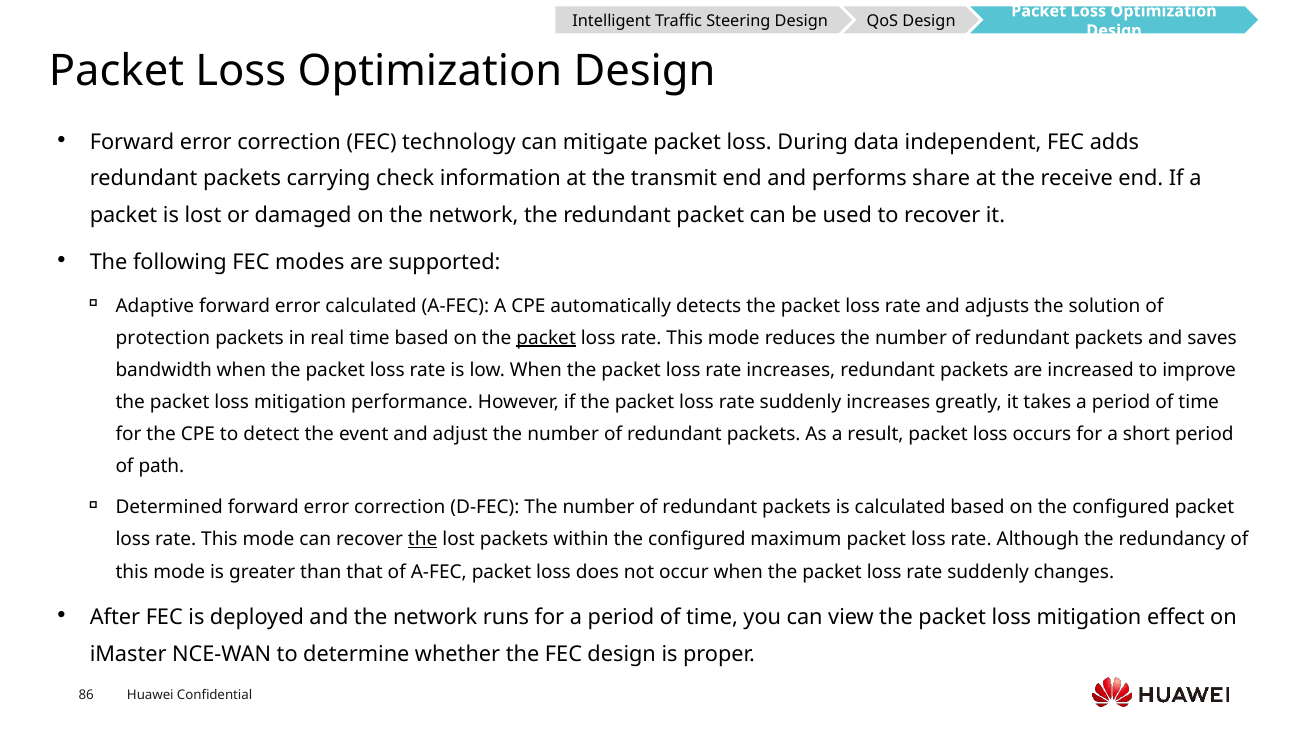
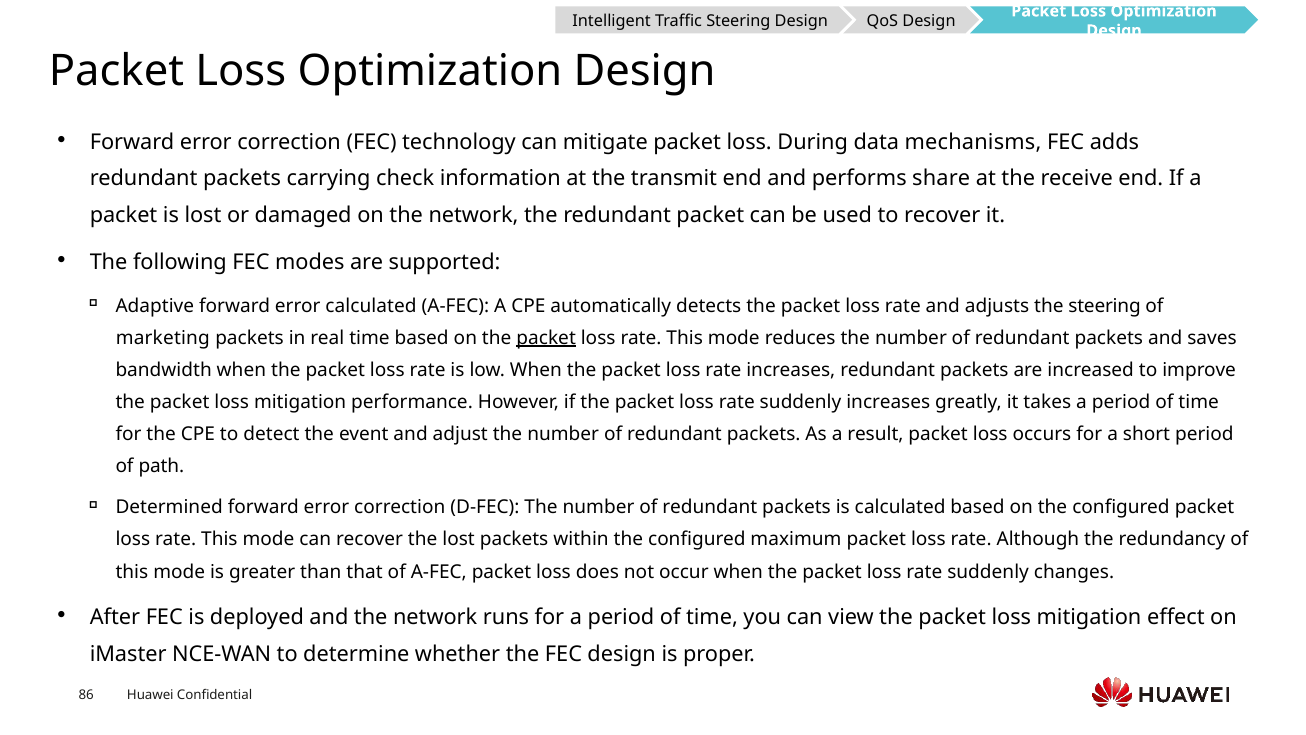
independent: independent -> mechanisms
the solution: solution -> steering
protection: protection -> marketing
the at (423, 539) underline: present -> none
